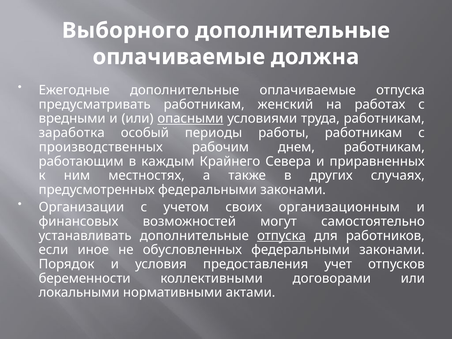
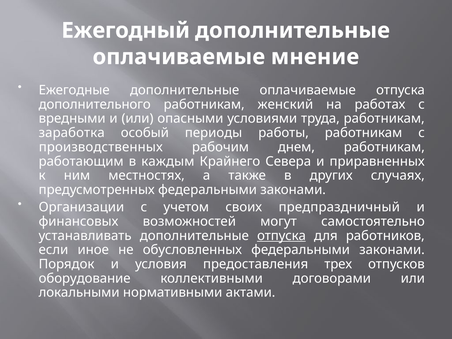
Выборного: Выборного -> Ежегодный
должна: должна -> мнение
предусматривать: предусматривать -> дополнительного
опасными underline: present -> none
организационным: организационным -> предпраздничный
учет: учет -> трех
беременности: беременности -> оборудование
